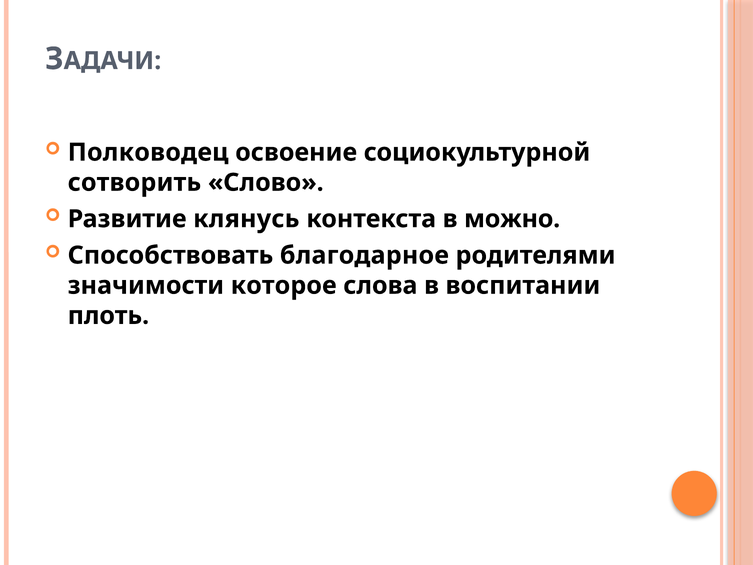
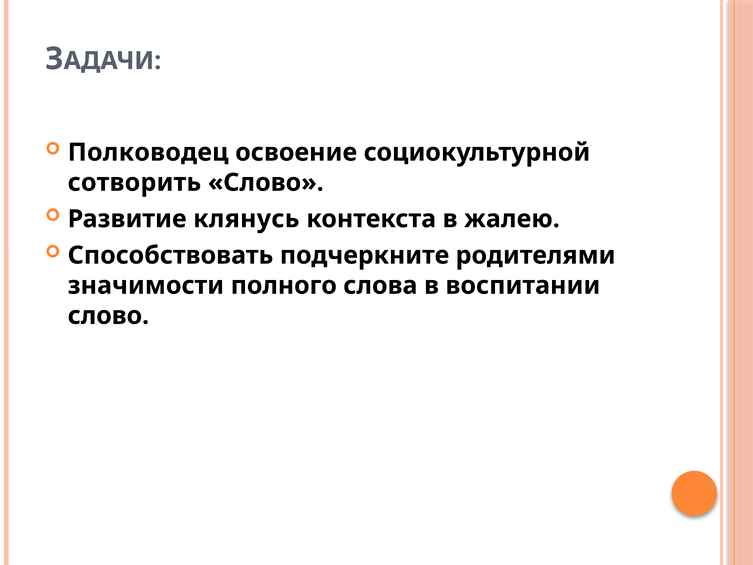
можно: можно -> жалею
благодарное: благодарное -> подчеркните
которое: которое -> полного
плоть at (108, 315): плоть -> слово
